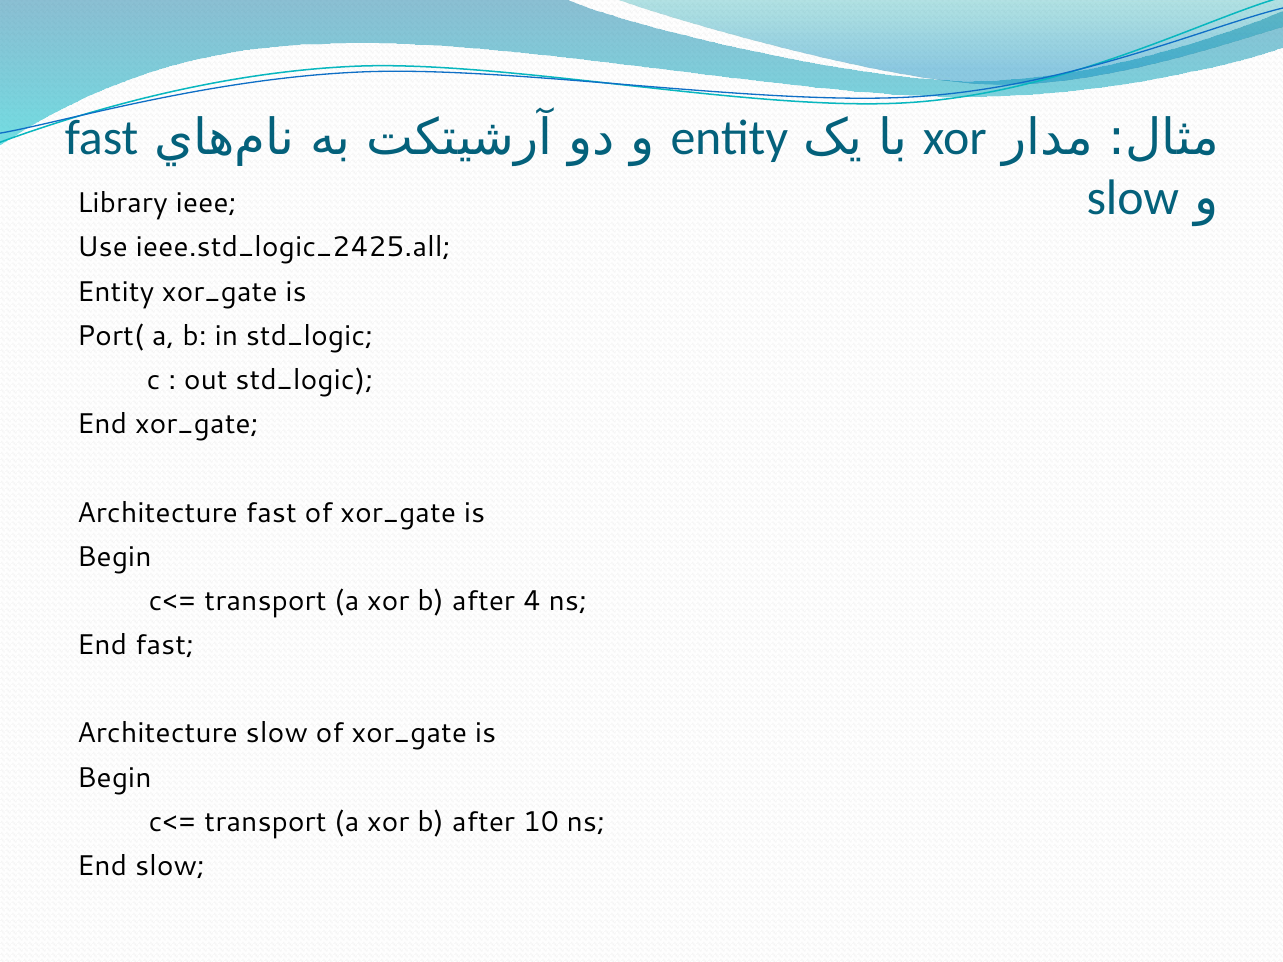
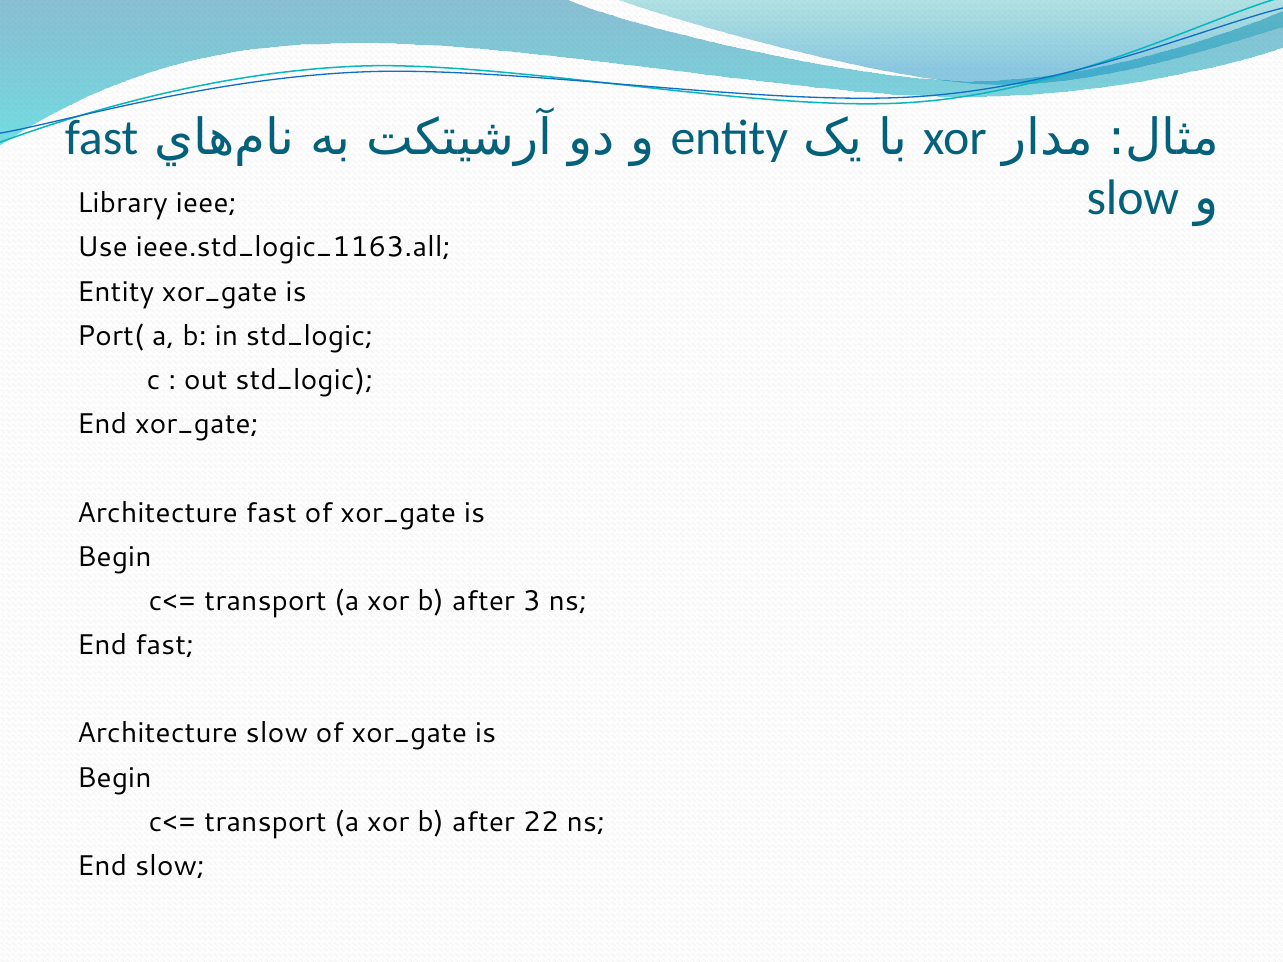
ieee.std_logic_2425.all: ieee.std_logic_2425.all -> ieee.std_logic_1163.all
4: 4 -> 3
10: 10 -> 22
